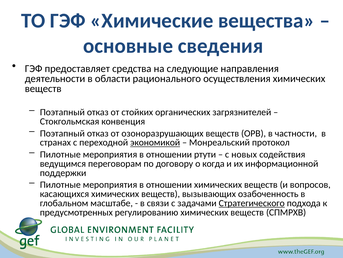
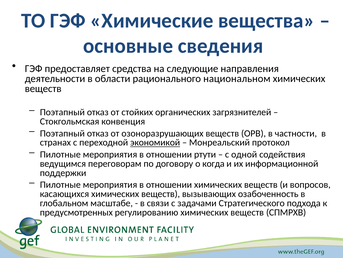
осуществления: осуществления -> национальном
новых: новых -> одной
Стратегического underline: present -> none
